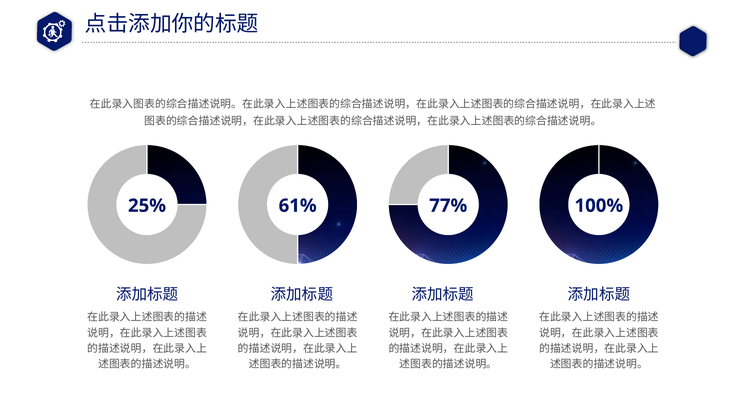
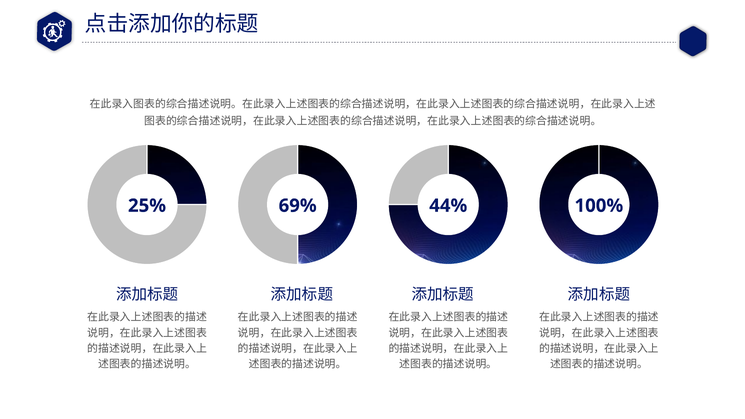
61%: 61% -> 69%
77%: 77% -> 44%
